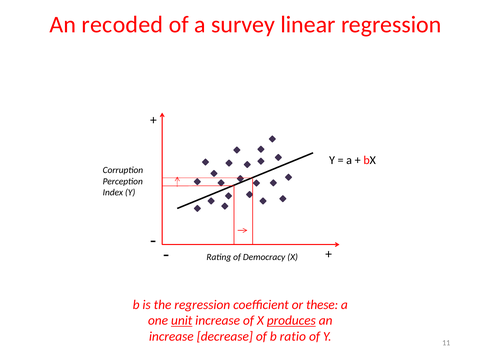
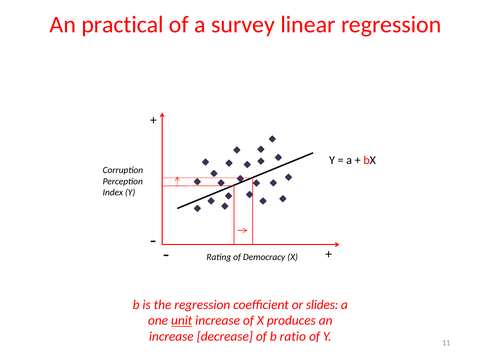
recoded: recoded -> practical
these: these -> slides
produces underline: present -> none
